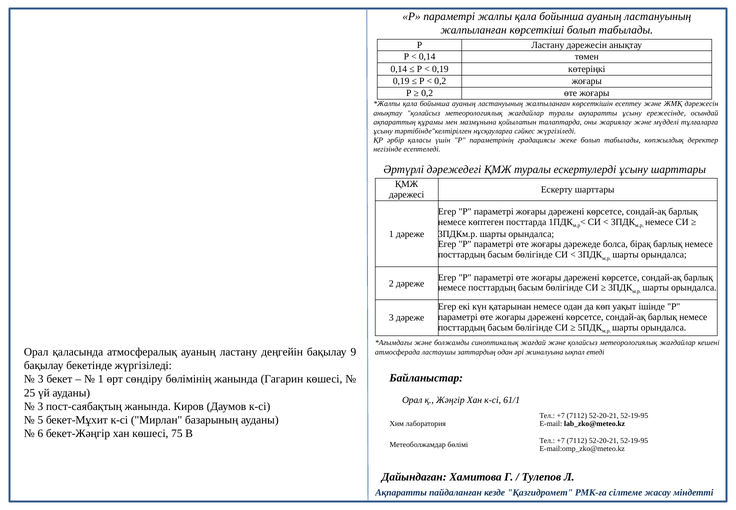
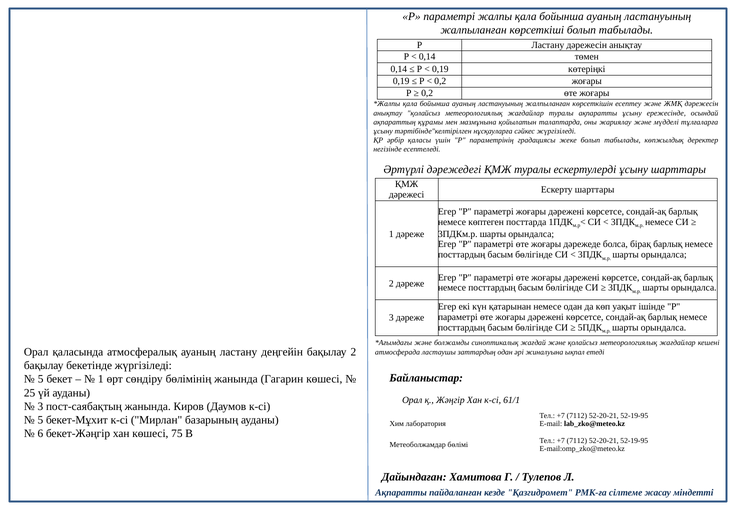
бақылау 9: 9 -> 2
3 at (41, 379): 3 -> 5
